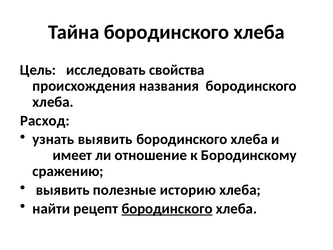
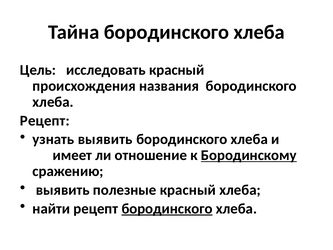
исследовать свойства: свойства -> красный
Расход at (45, 121): Расход -> Рецепт
Бородинскому underline: none -> present
полезные историю: историю -> красный
